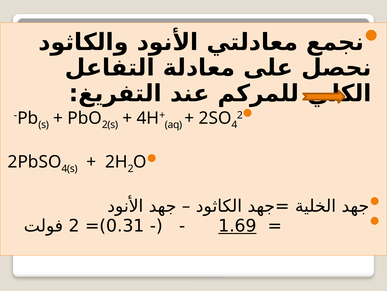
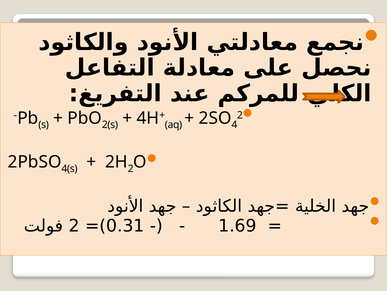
1.69 underline: present -> none
